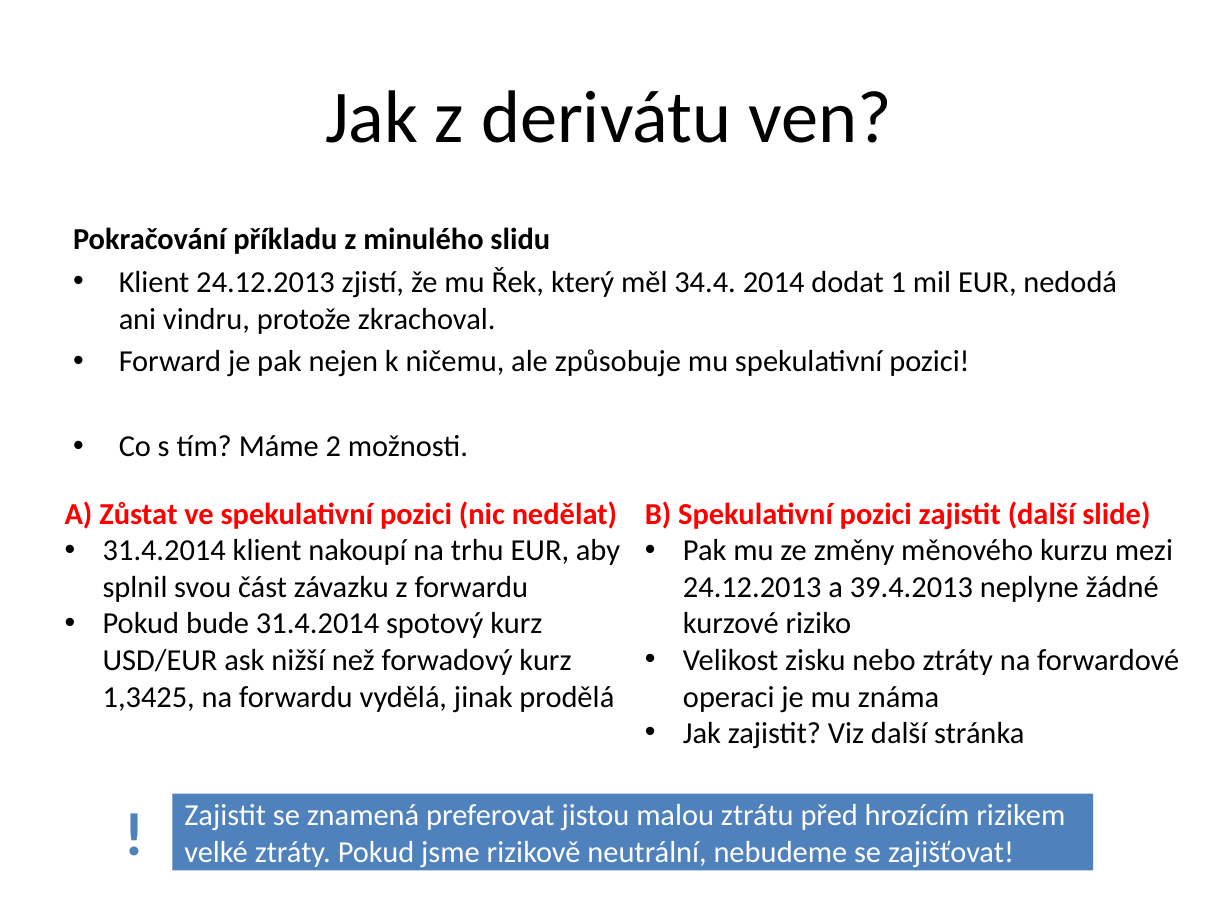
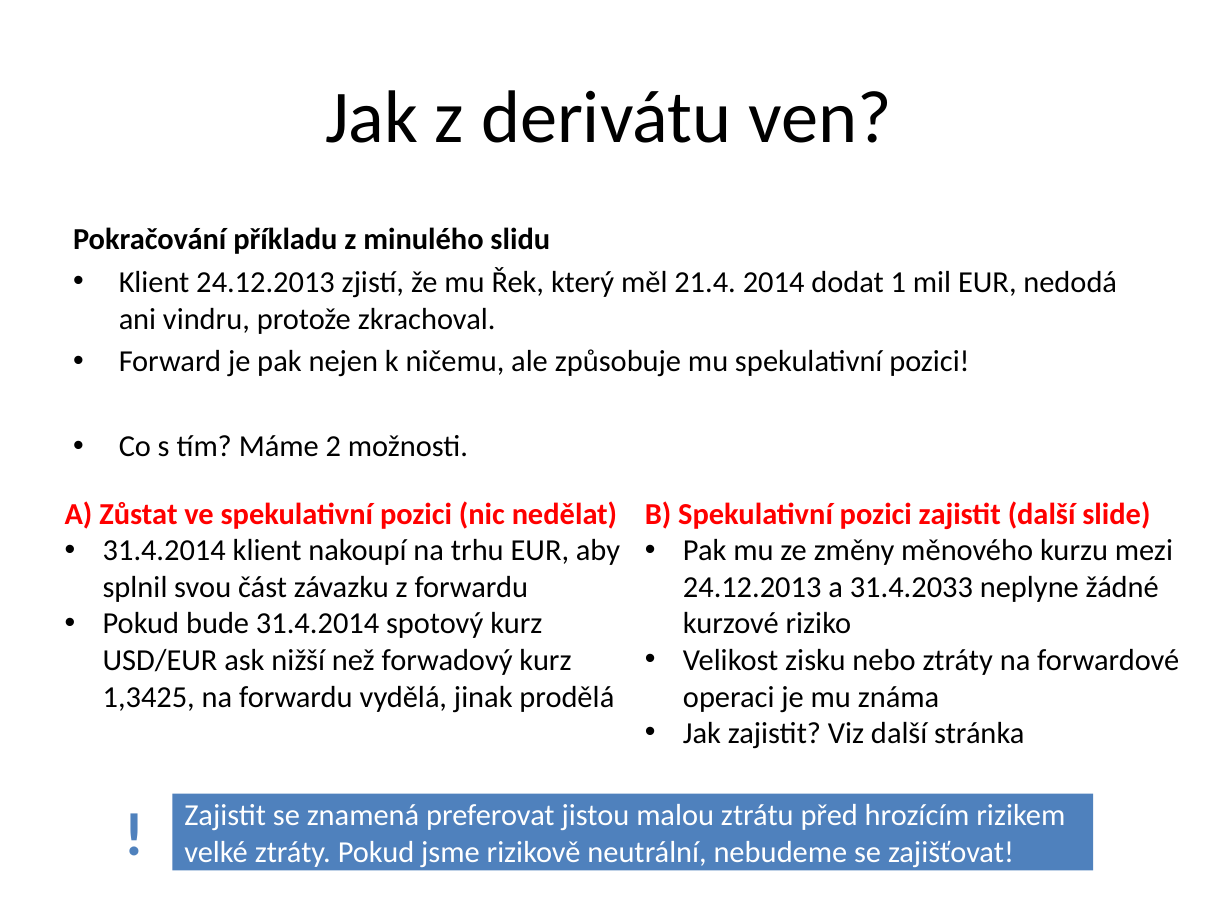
34.4: 34.4 -> 21.4
39.4.2013: 39.4.2013 -> 31.4.2033
